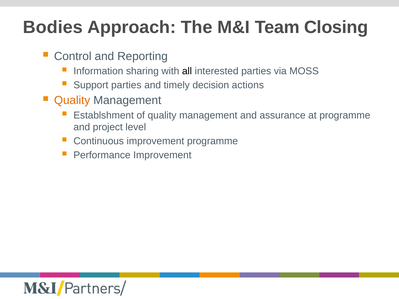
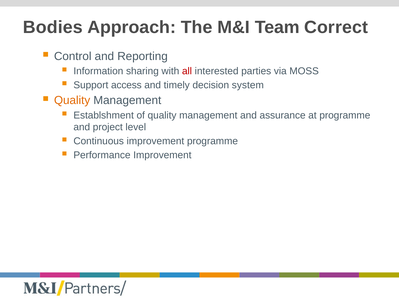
Closing: Closing -> Correct
all colour: black -> red
Support parties: parties -> access
actions: actions -> system
